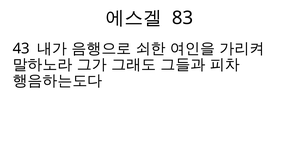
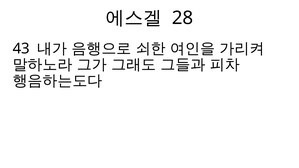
83: 83 -> 28
